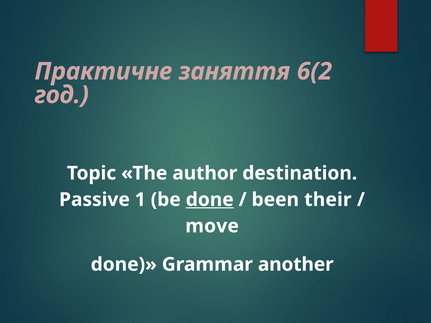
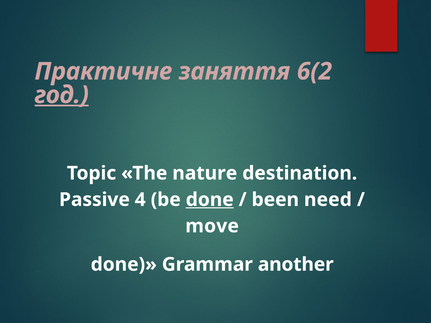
год underline: none -> present
author: author -> nature
1: 1 -> 4
their: their -> need
